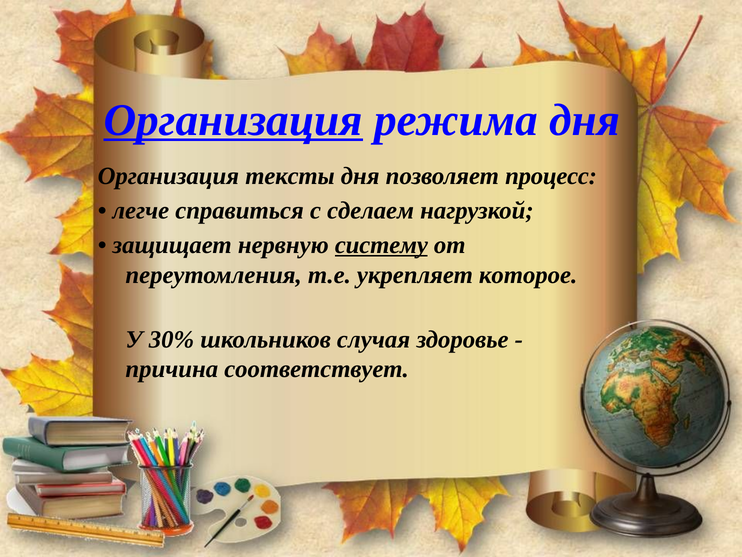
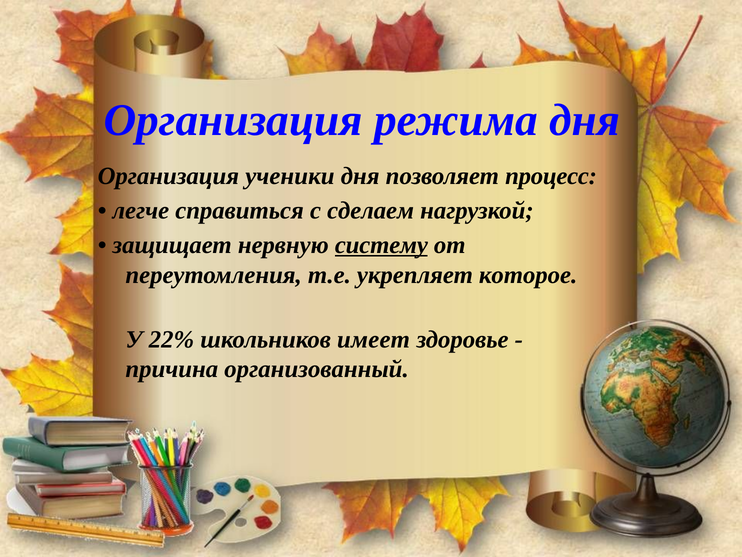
Организация at (233, 120) underline: present -> none
тексты: тексты -> ученики
30%: 30% -> 22%
случая: случая -> имеет
соответствует: соответствует -> организованный
